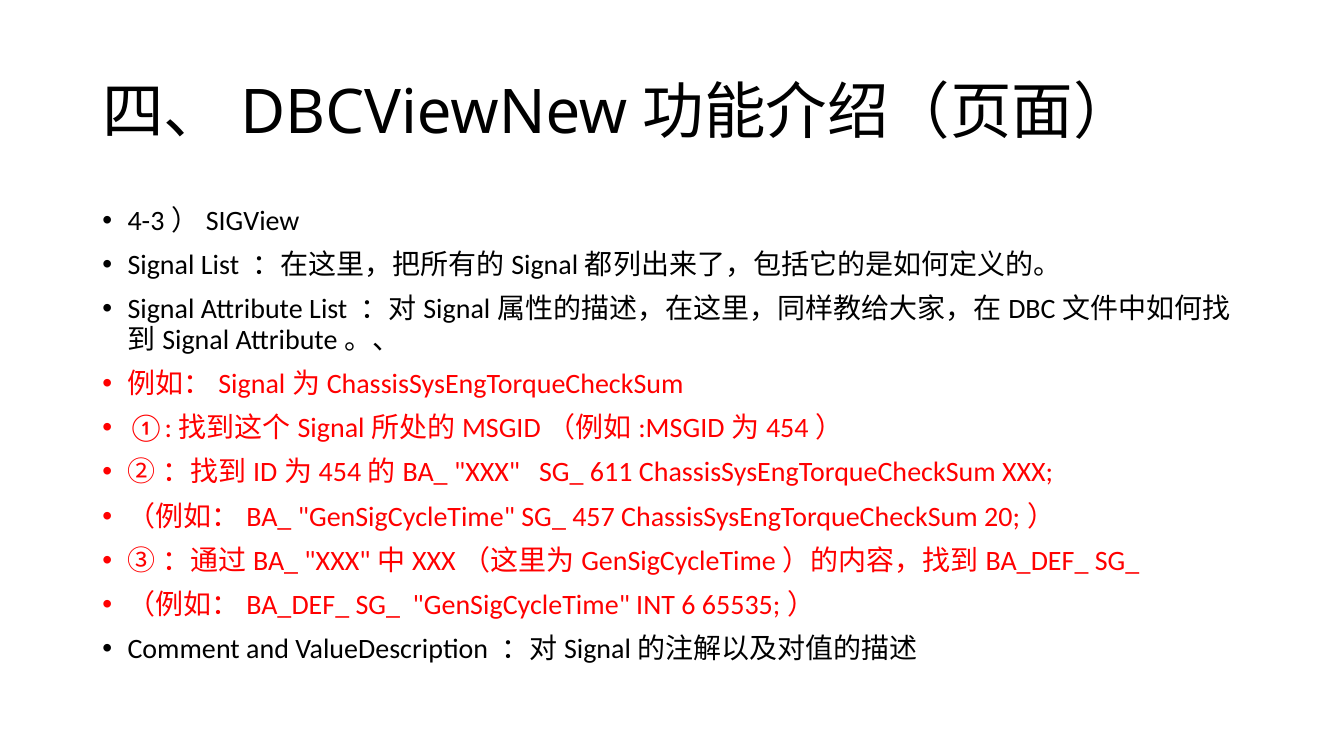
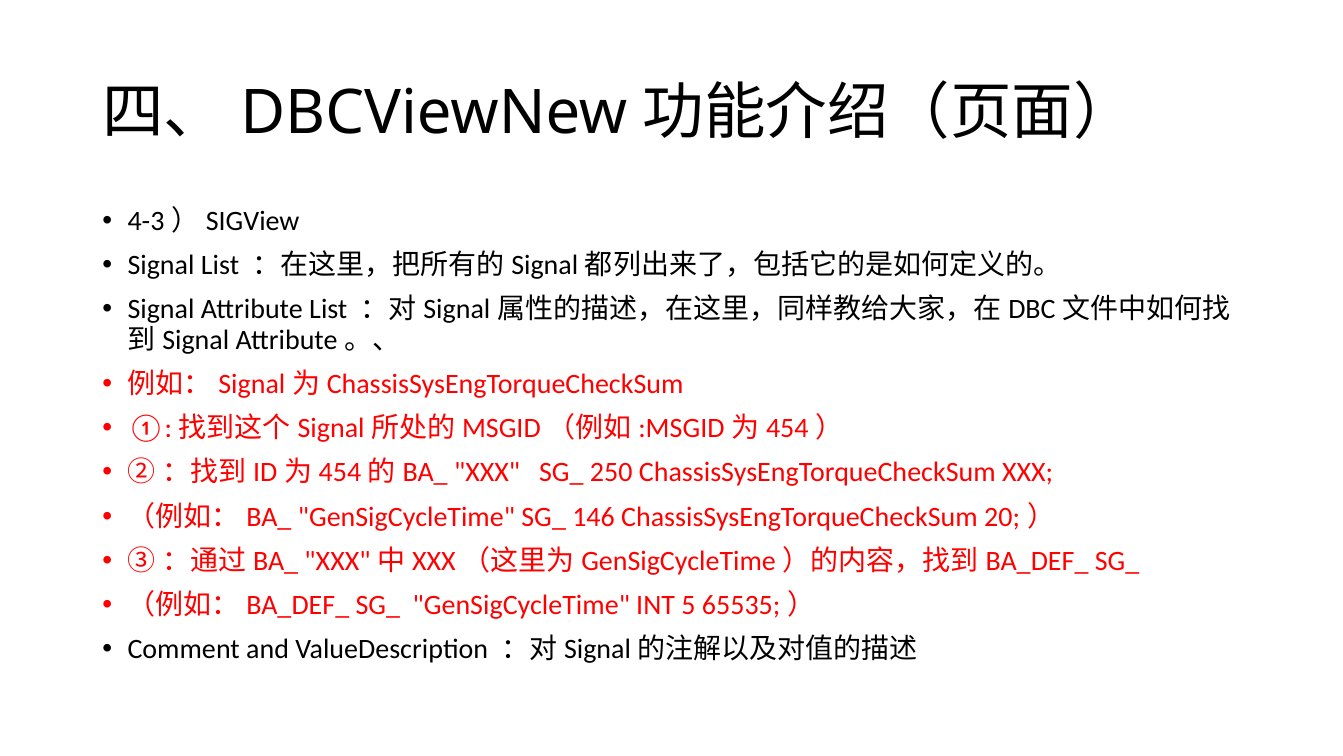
611: 611 -> 250
457: 457 -> 146
6: 6 -> 5
